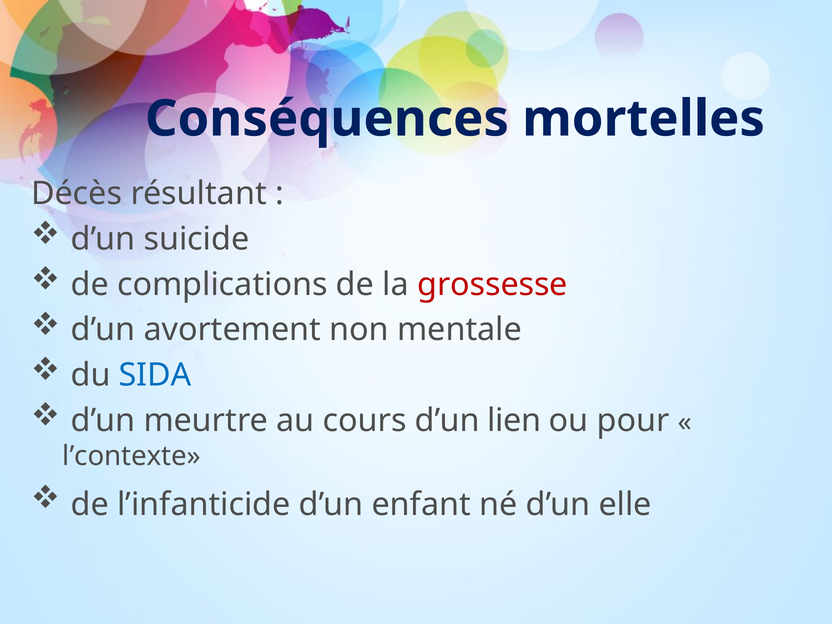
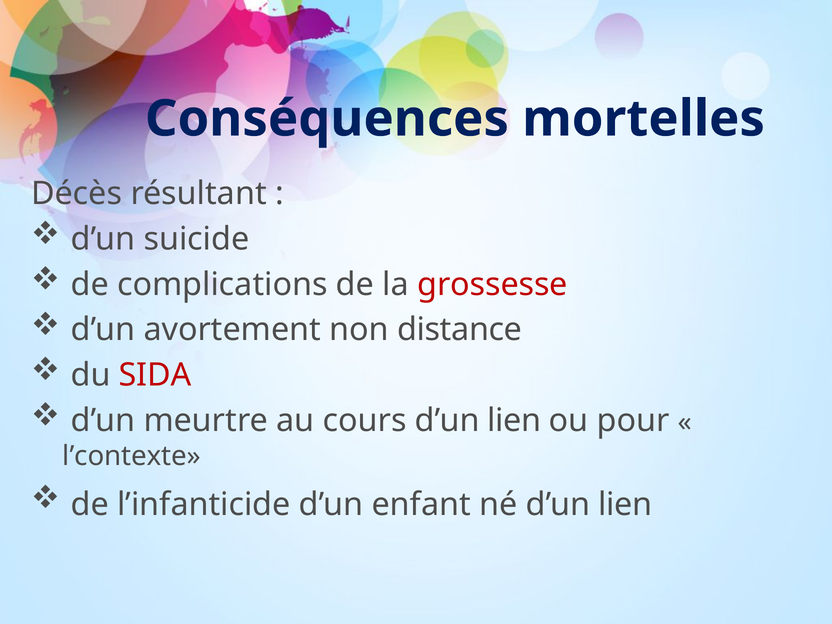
mentale: mentale -> distance
SIDA colour: blue -> red
né d’un elle: elle -> lien
